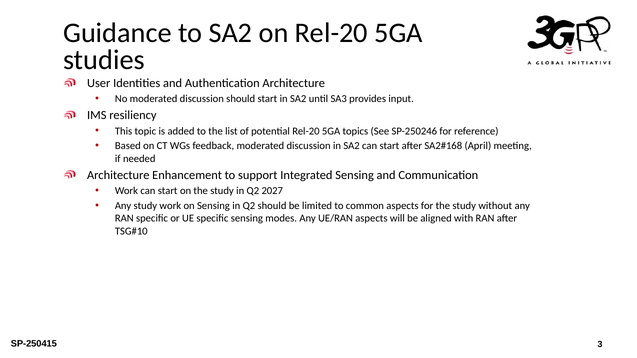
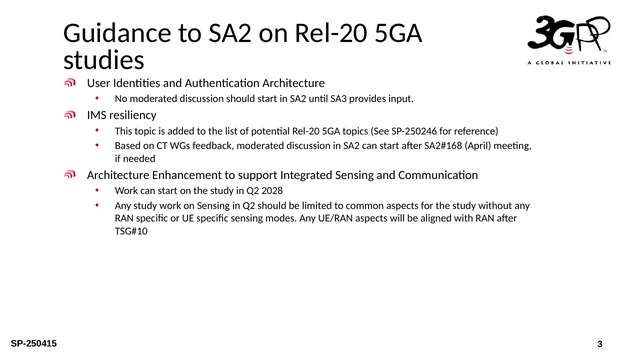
2027: 2027 -> 2028
